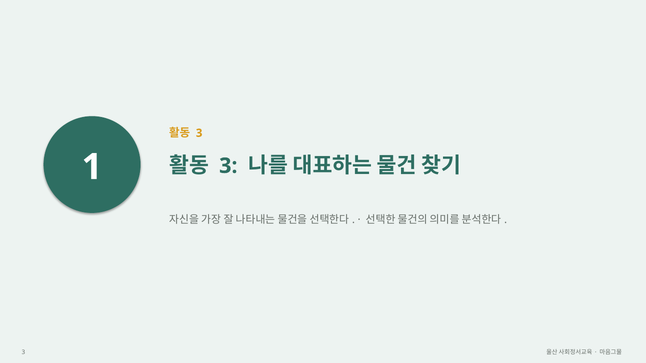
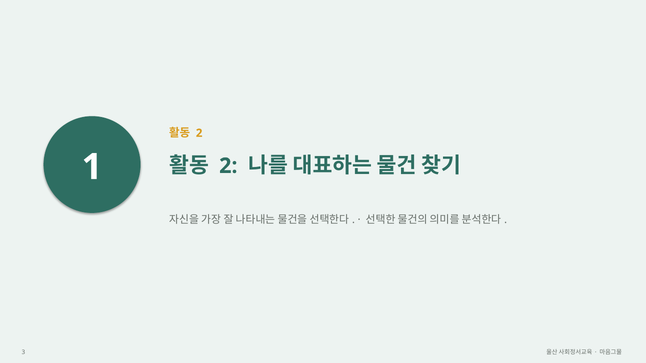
3 at (199, 133): 3 -> 2
3 at (228, 166): 3 -> 2
